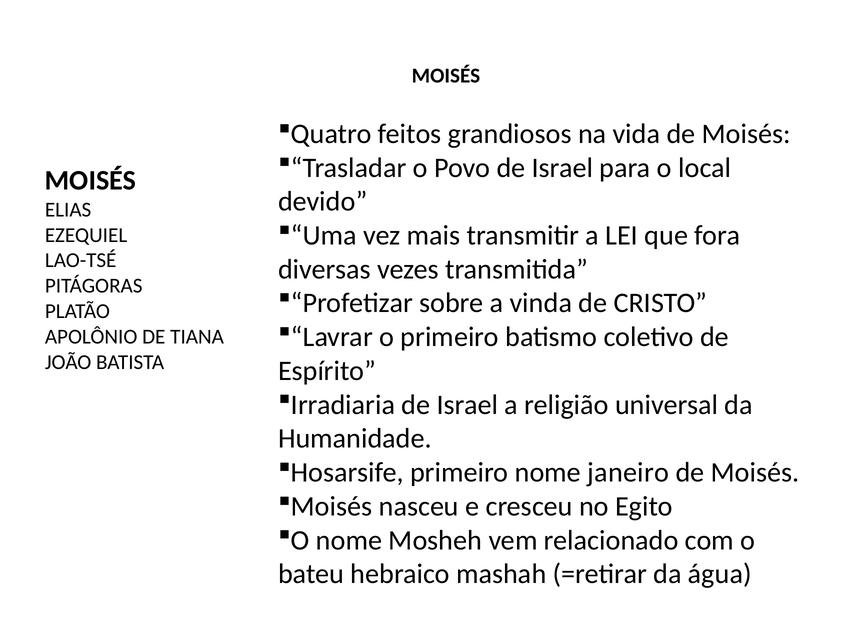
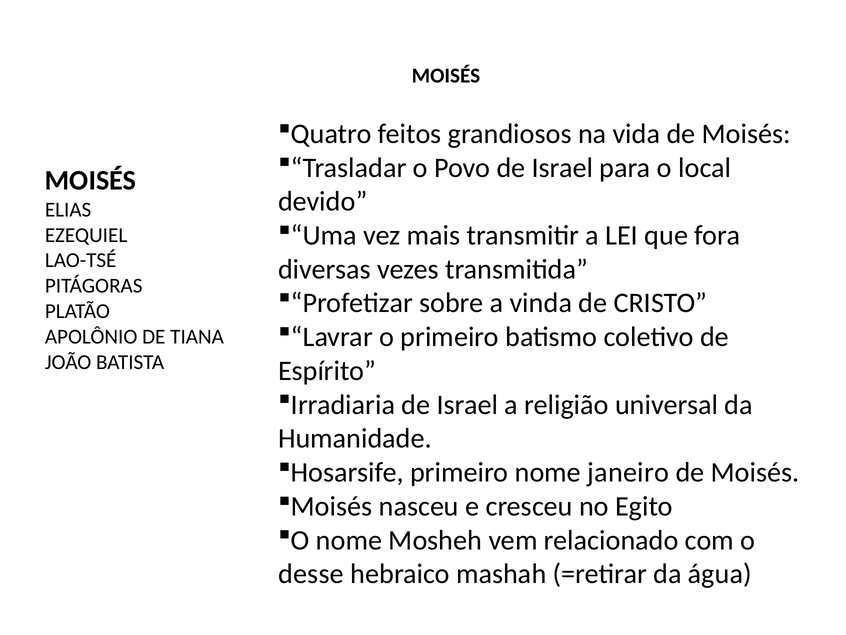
bateu: bateu -> desse
